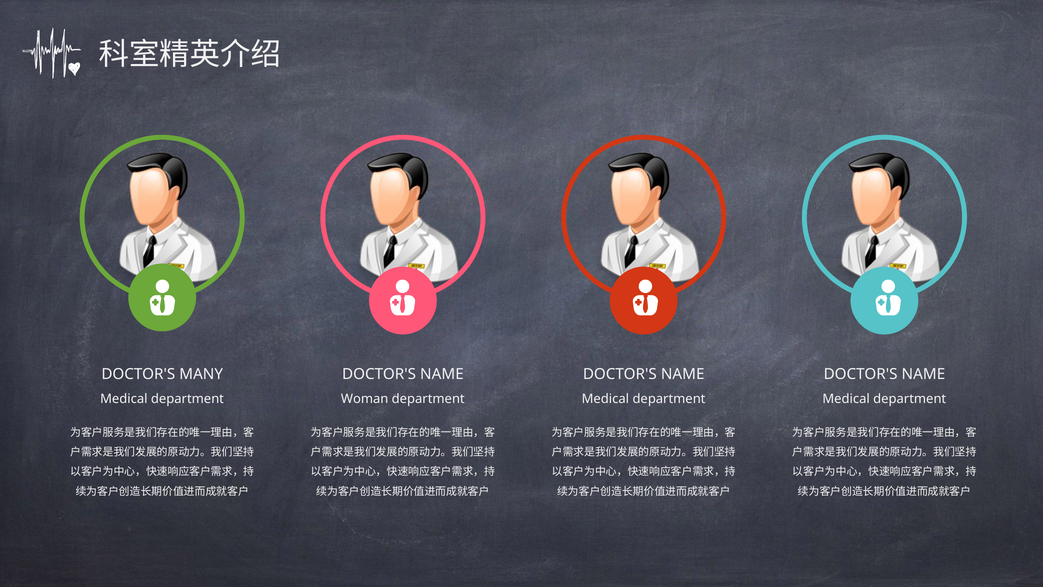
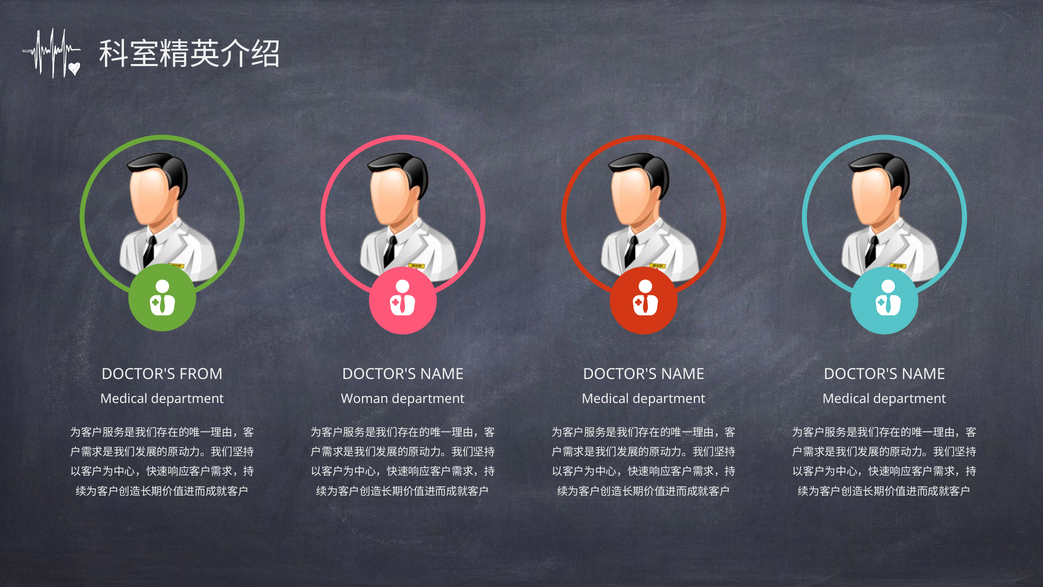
MANY: MANY -> FROM
